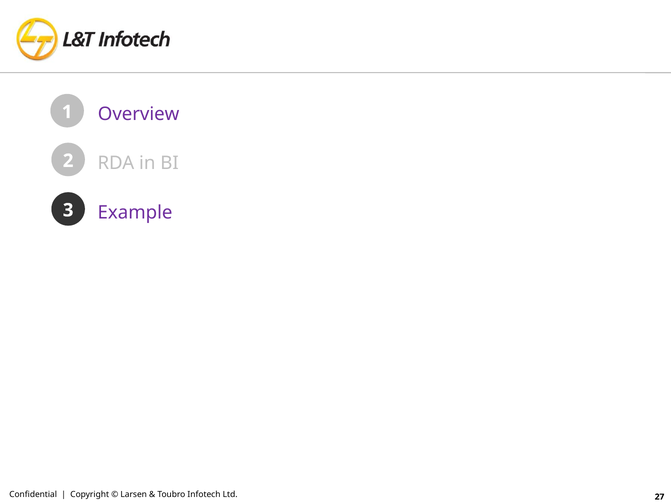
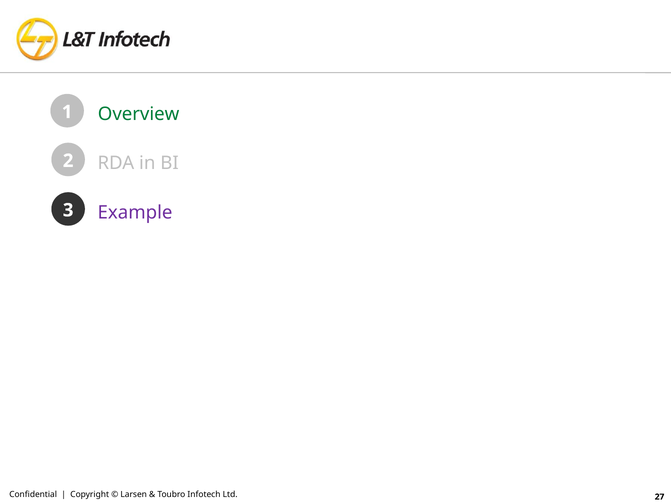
Overview colour: purple -> green
